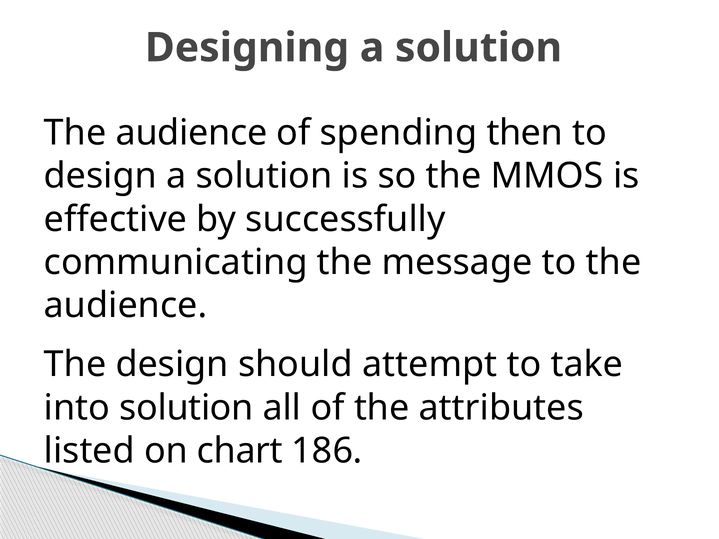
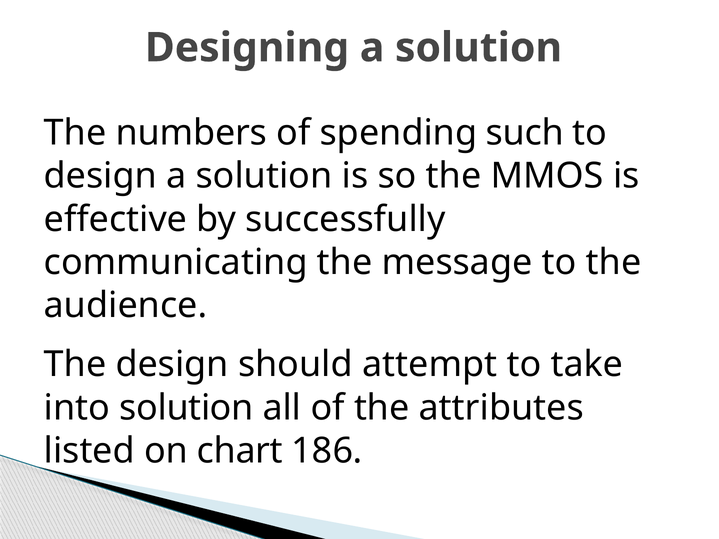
audience at (191, 133): audience -> numbers
then: then -> such
